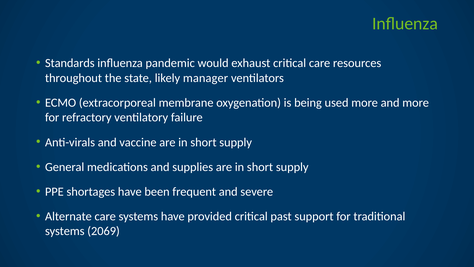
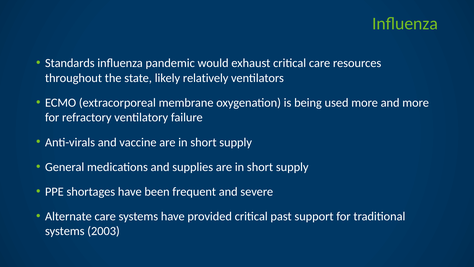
manager: manager -> relatively
2069: 2069 -> 2003
